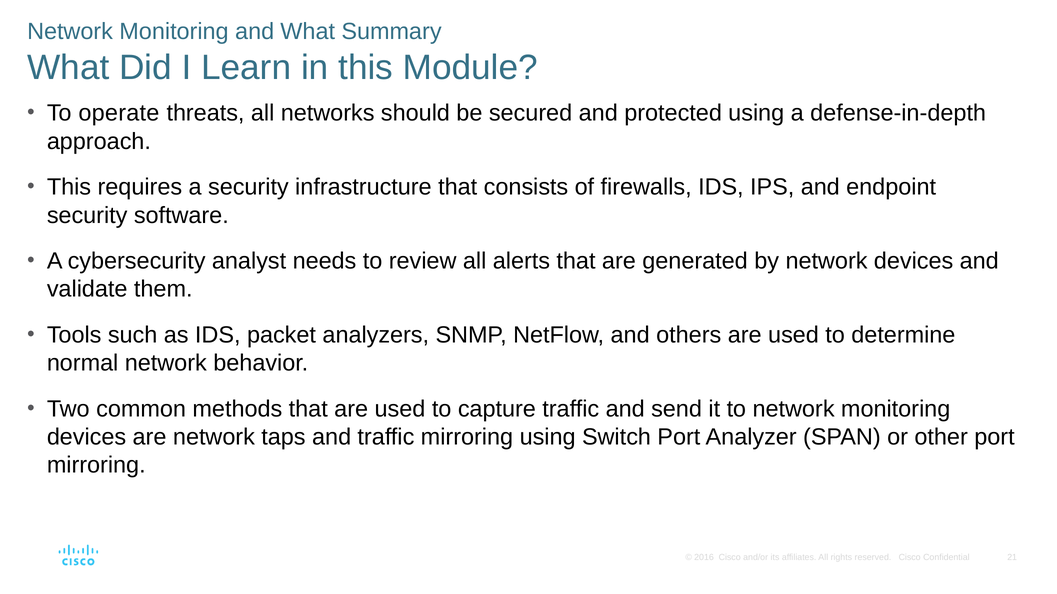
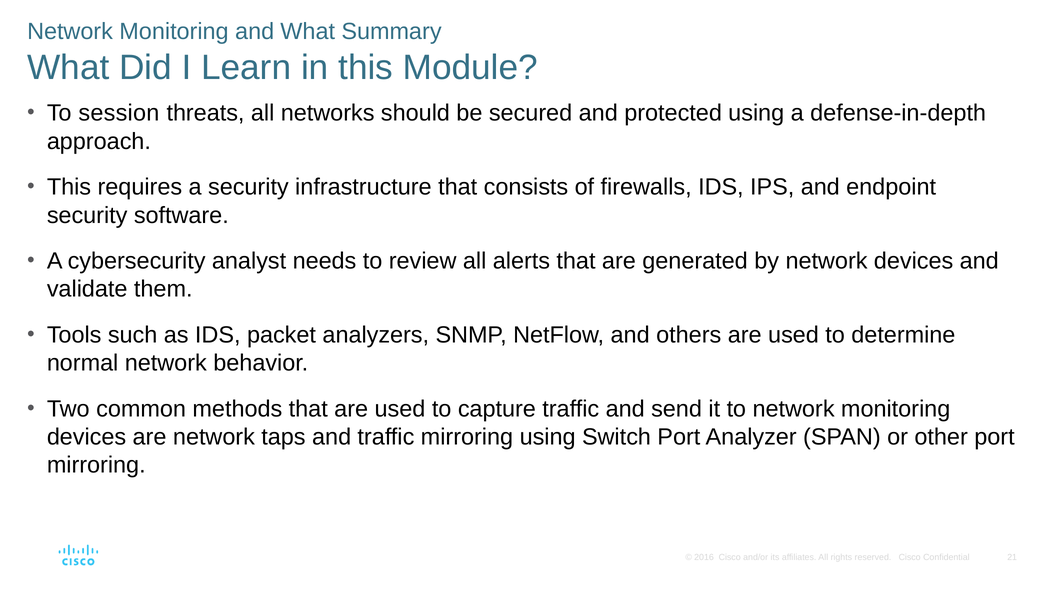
operate: operate -> session
